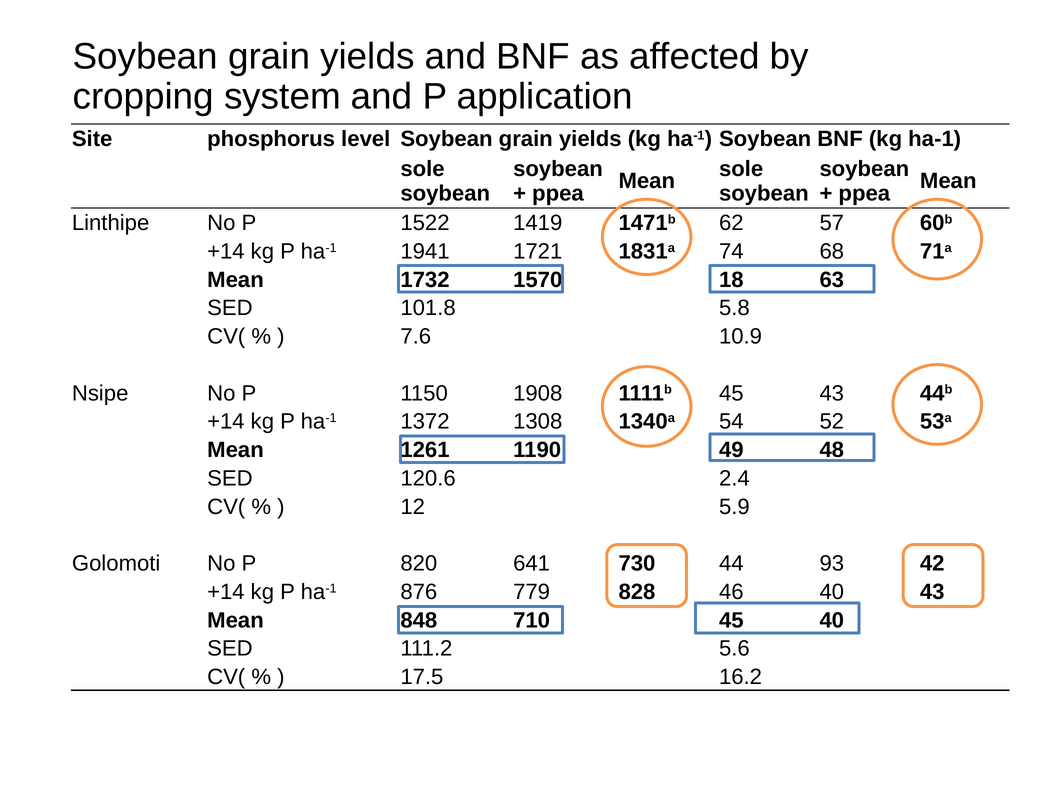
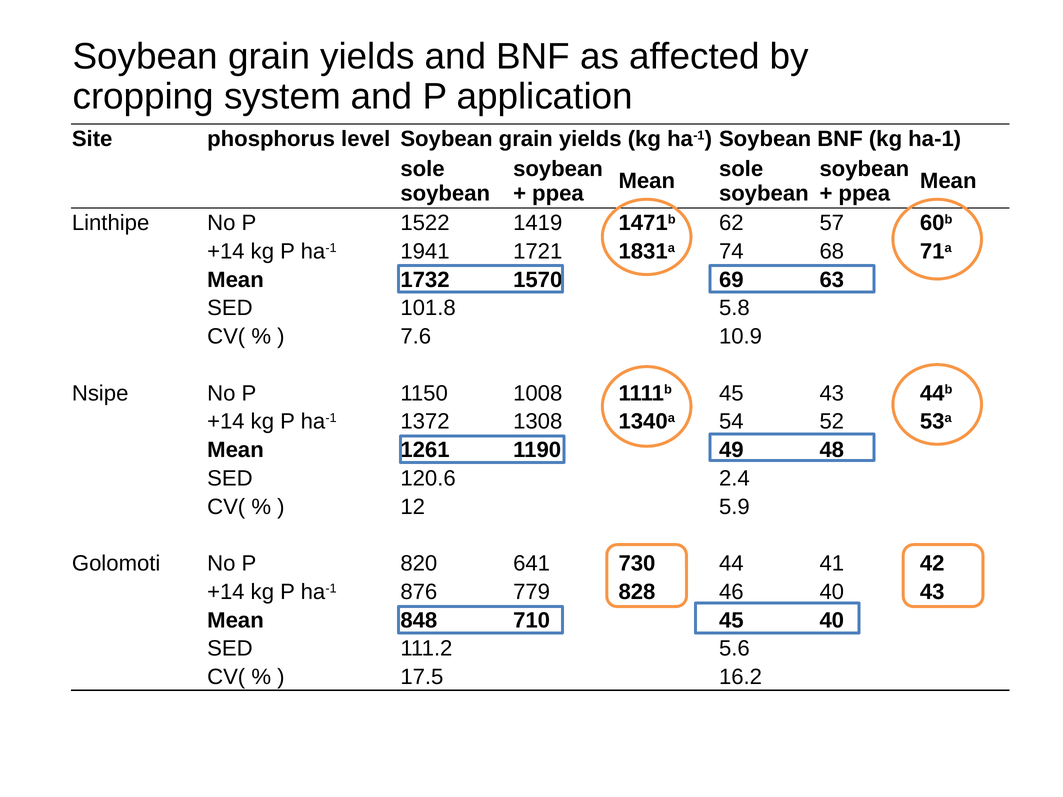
18: 18 -> 69
1908: 1908 -> 1008
93: 93 -> 41
